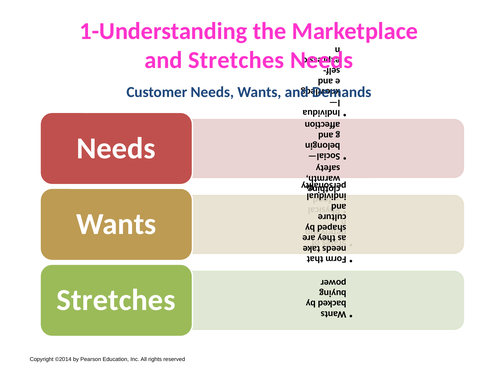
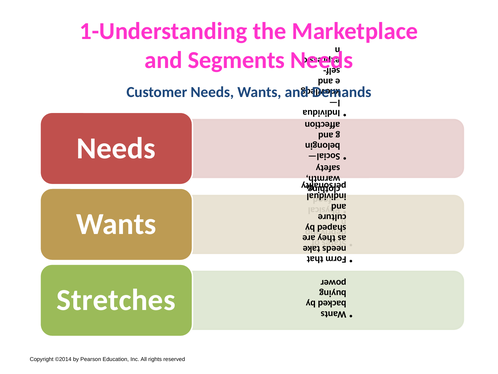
and Stretches: Stretches -> Segments
